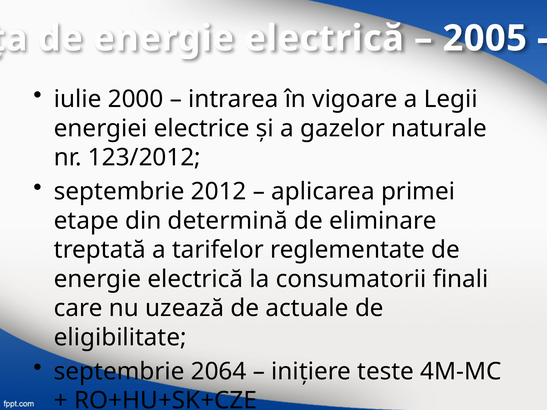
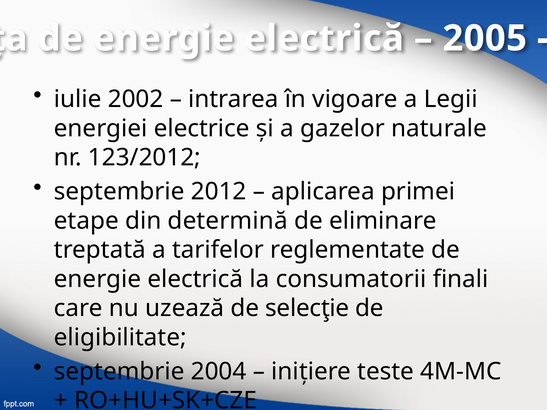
2000: 2000 -> 2002
actuale: actuale -> selecţie
2064: 2064 -> 2004
